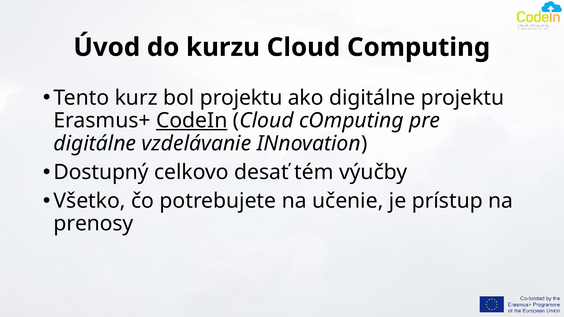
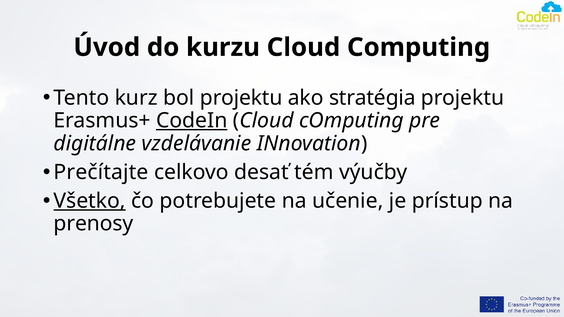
ako digitálne: digitálne -> stratégia
Dostupný: Dostupný -> Prečítajte
Všetko underline: none -> present
